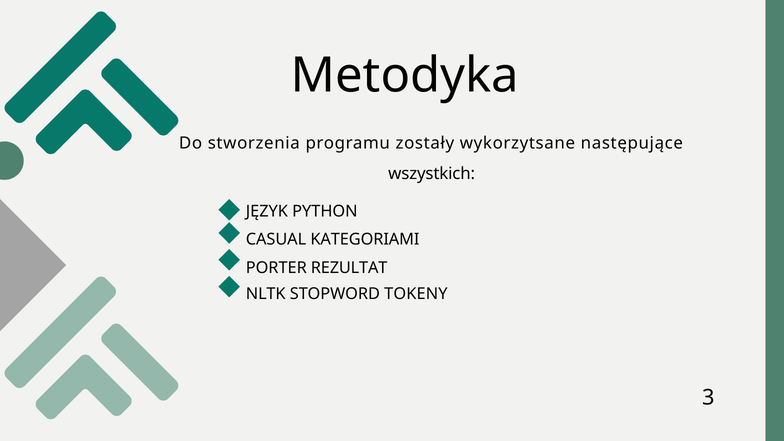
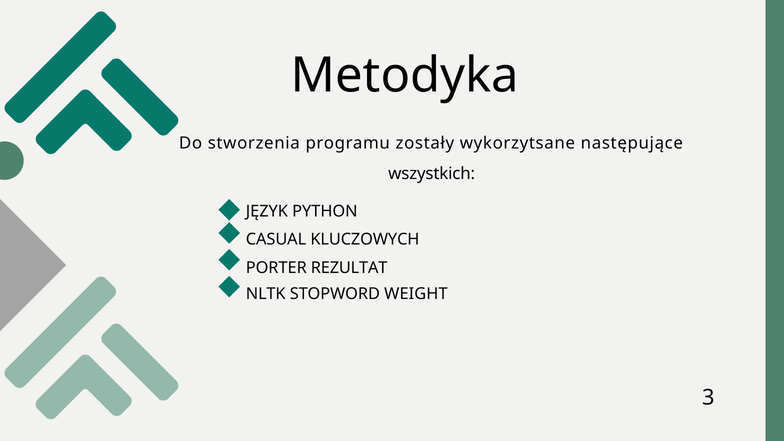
KATEGORIAMI: KATEGORIAMI -> KLUCZOWYCH
TOKENY: TOKENY -> WEIGHT
